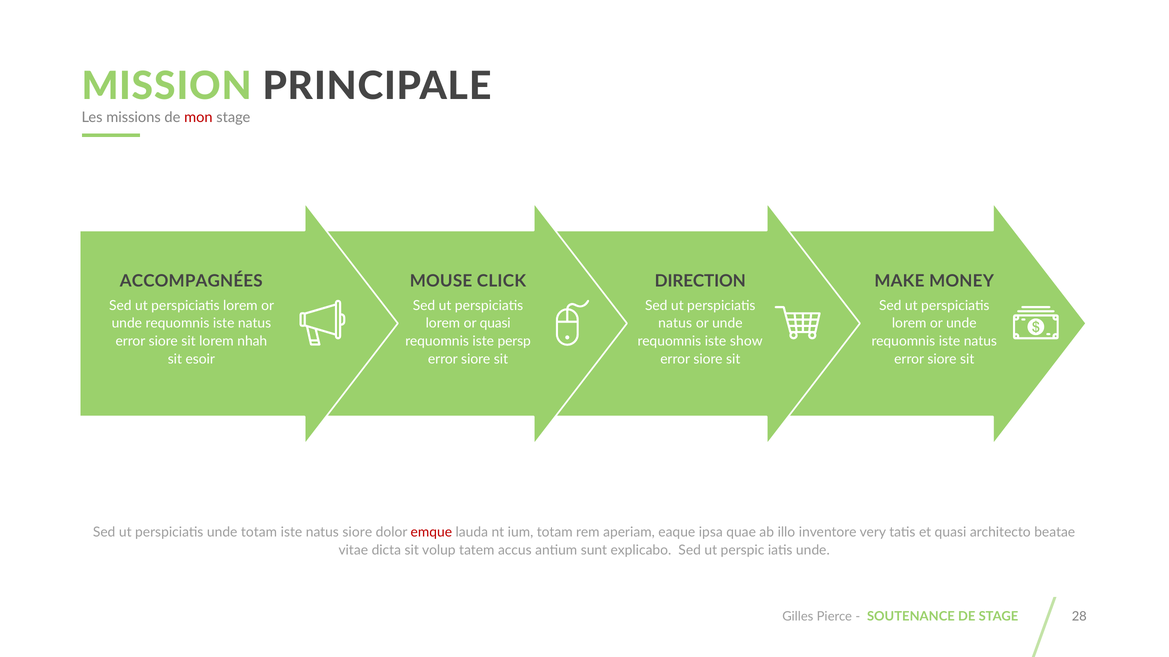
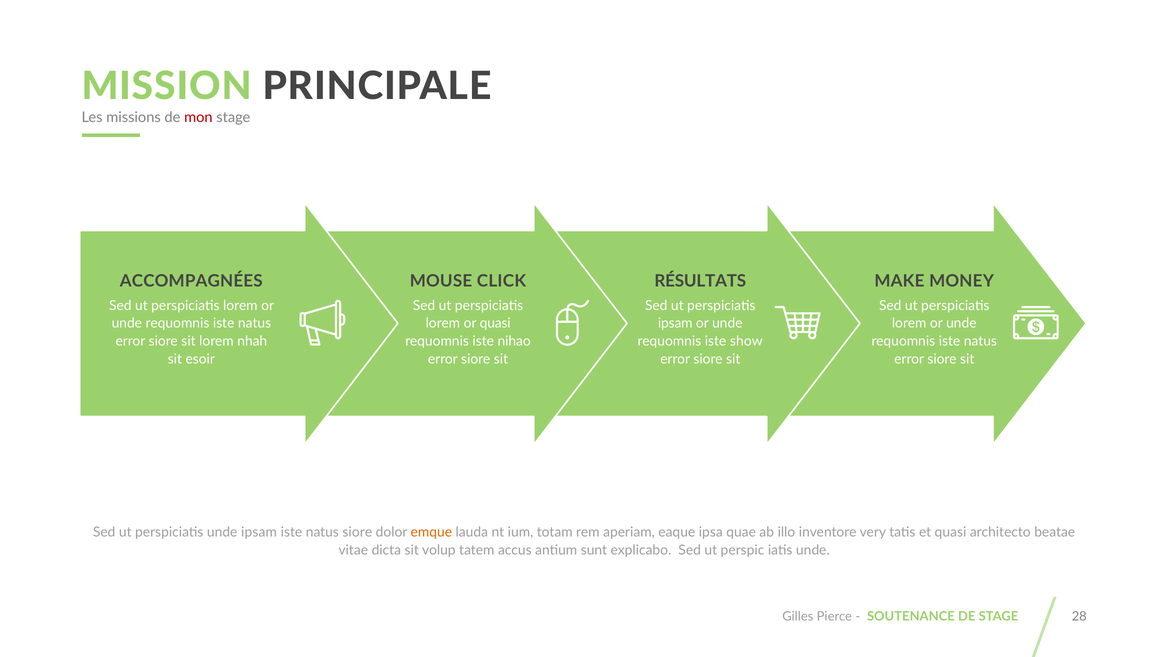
DIRECTION: DIRECTION -> RÉSULTATS
natus at (675, 324): natus -> ipsam
persp: persp -> nihao
unde totam: totam -> ipsam
emque colour: red -> orange
